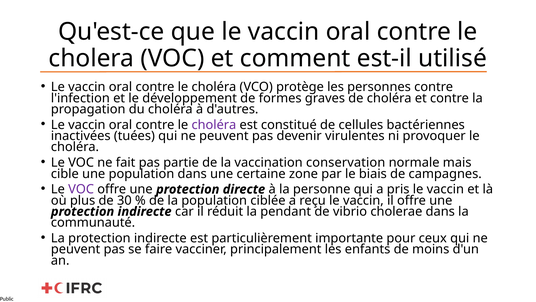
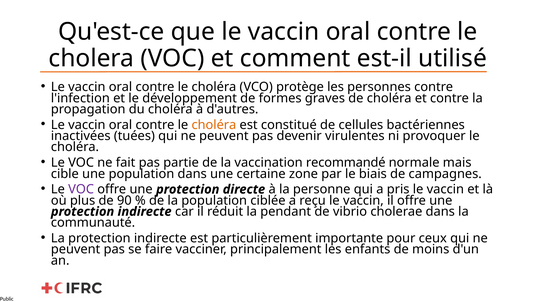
choléra at (214, 125) colour: purple -> orange
conservation: conservation -> recommandé
30: 30 -> 90
